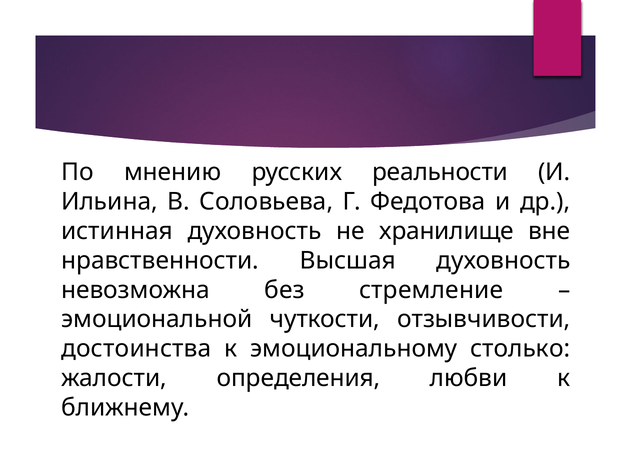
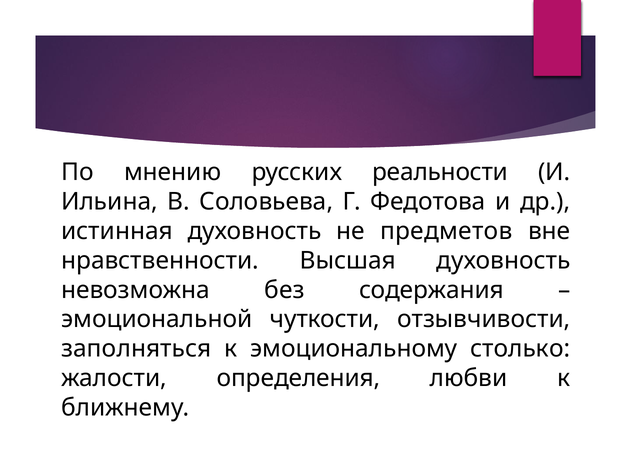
хранилище: хранилище -> предметов
стремление: стремление -> содержания
достоинства: достоинства -> заполняться
